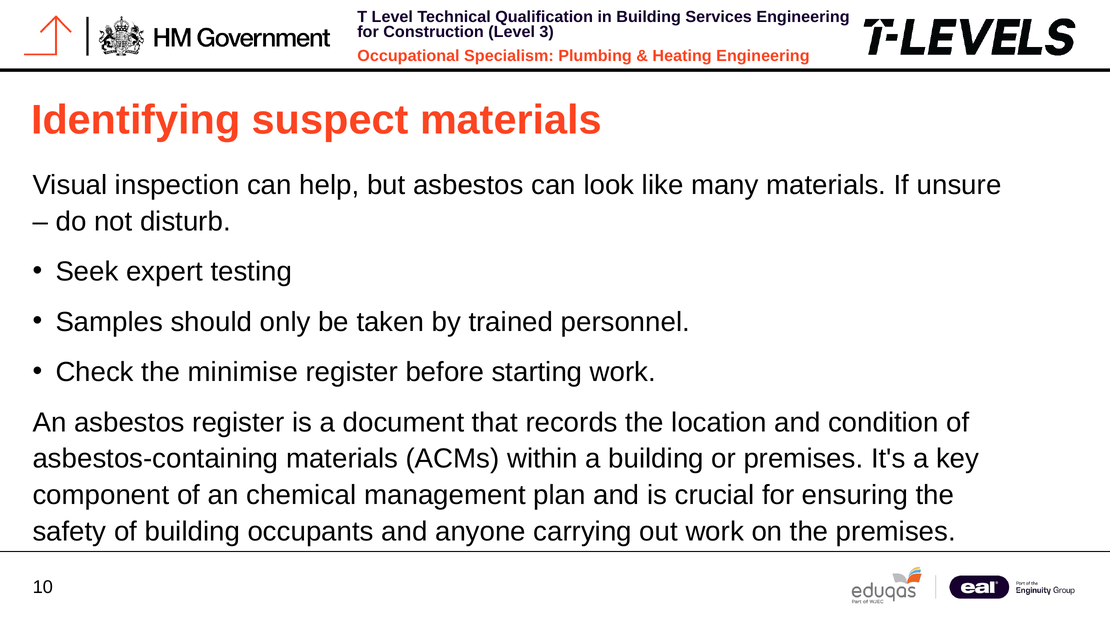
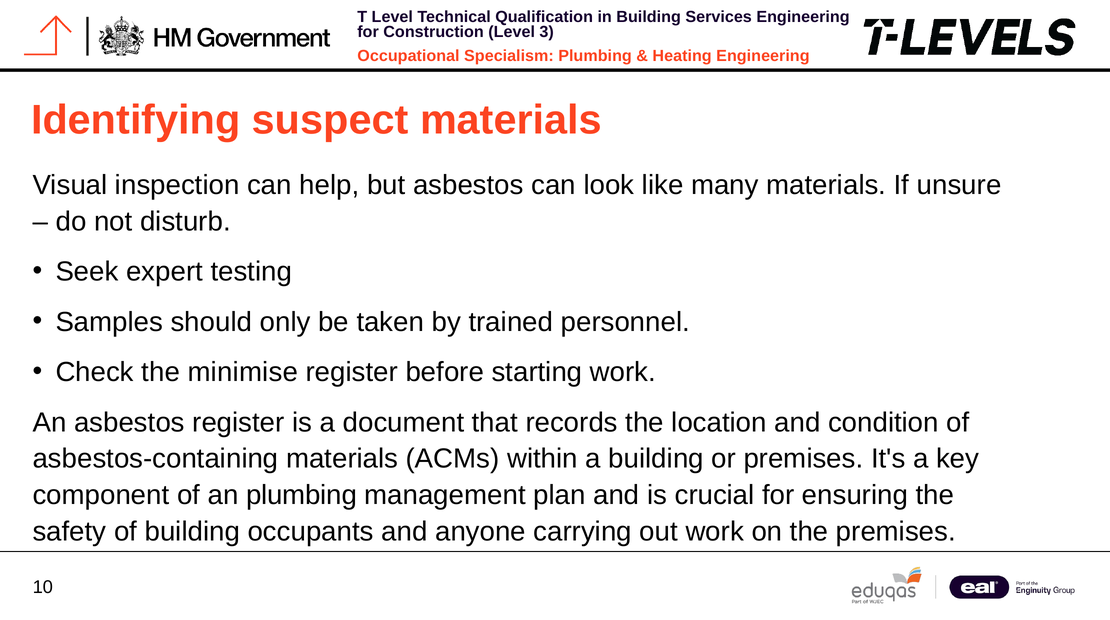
an chemical: chemical -> plumbing
